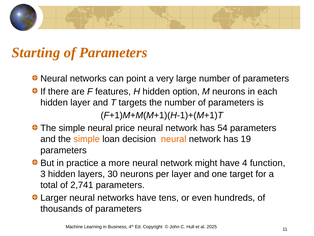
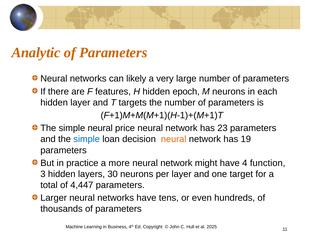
Starting: Starting -> Analytic
point: point -> likely
option: option -> epoch
54: 54 -> 23
simple at (87, 139) colour: orange -> blue
2,741: 2,741 -> 4,447
